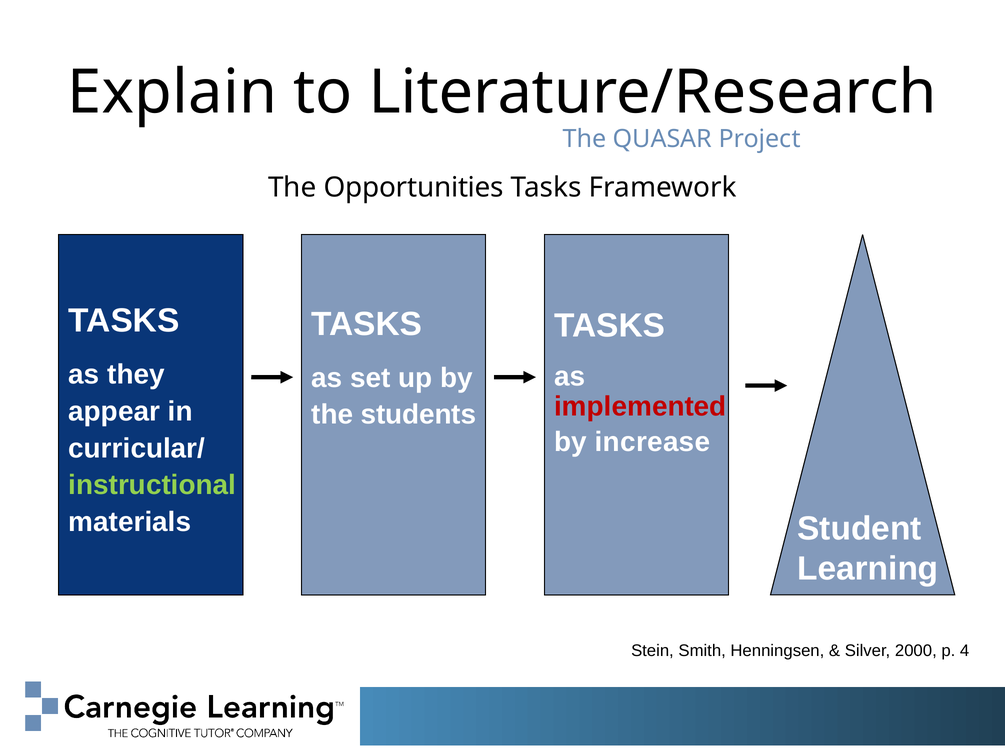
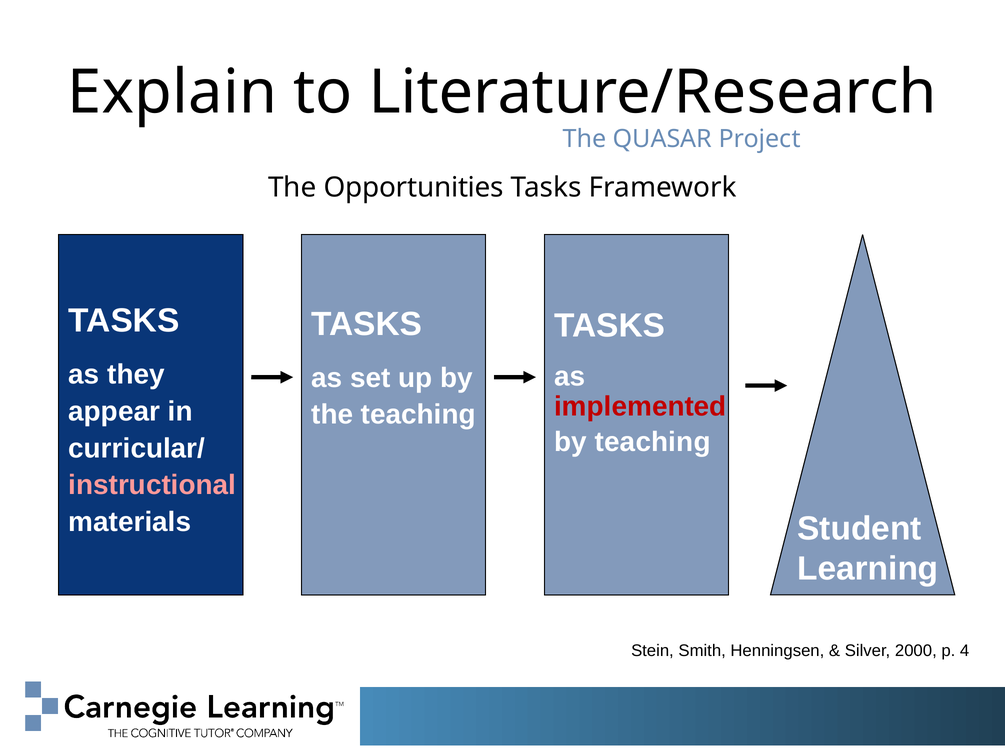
the students: students -> teaching
by increase: increase -> teaching
instructional colour: light green -> pink
